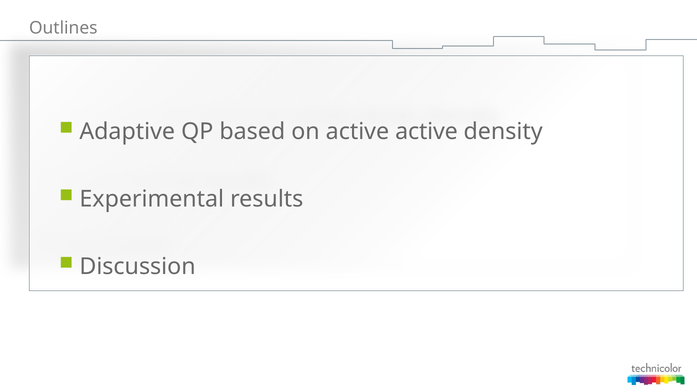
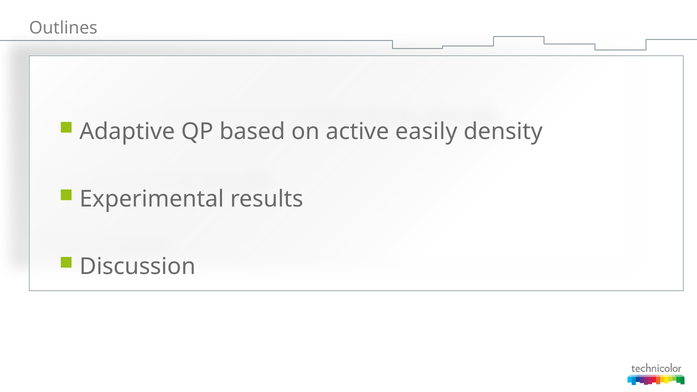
active active: active -> easily
